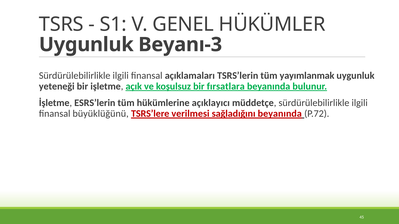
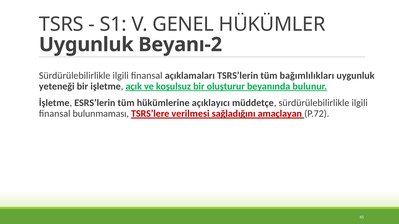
Beyanı-3: Beyanı-3 -> Beyanı-2
yayımlanmak: yayımlanmak -> bağımlılıkları
fırsatlara: fırsatlara -> oluşturur
büyüklüğünü: büyüklüğünü -> bulunmaması
sağladığını beyanında: beyanında -> amaçlayan
